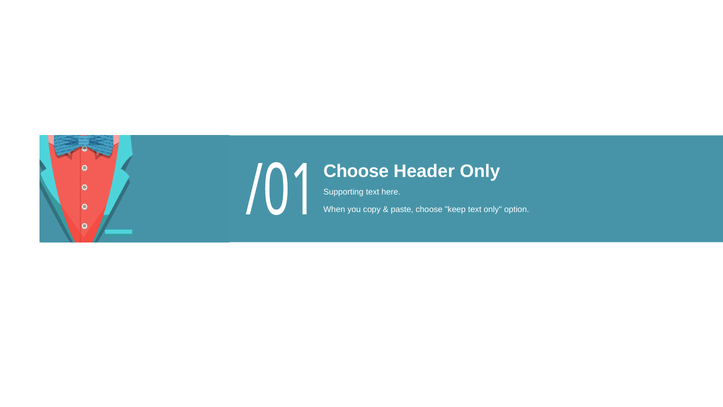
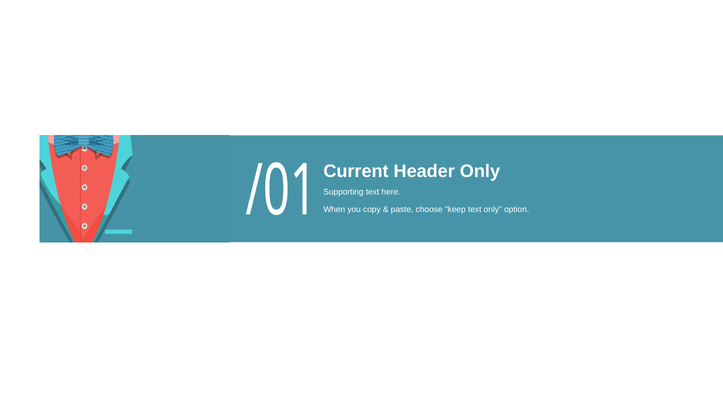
Choose at (356, 171): Choose -> Current
